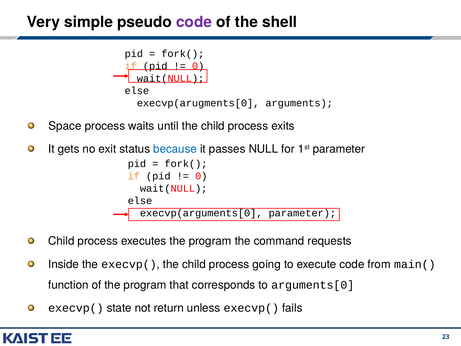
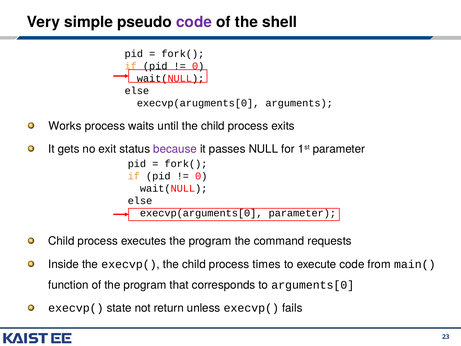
Space: Space -> Works
because colour: blue -> purple
going: going -> times
